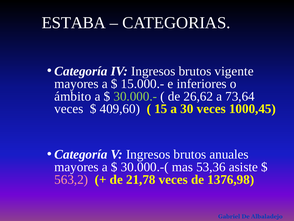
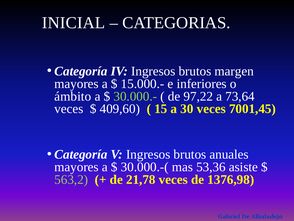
ESTABA: ESTABA -> INICIAL
vigente: vigente -> margen
26,62: 26,62 -> 97,22
1000,45: 1000,45 -> 7001,45
563,2 colour: pink -> light green
